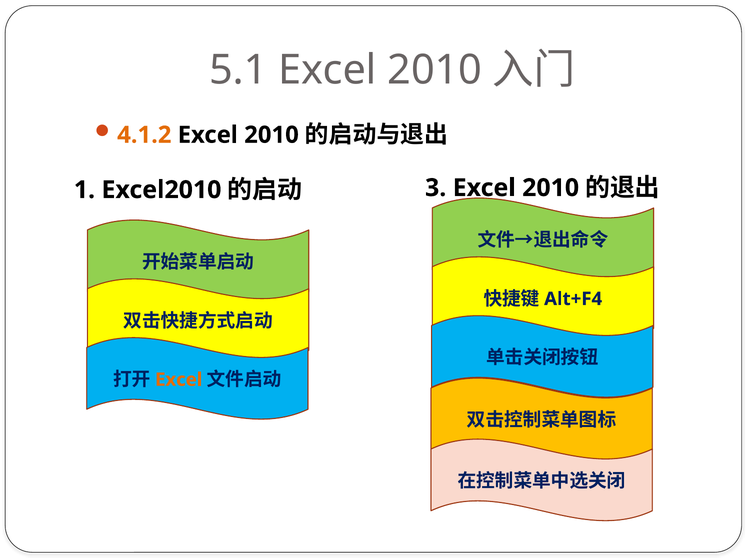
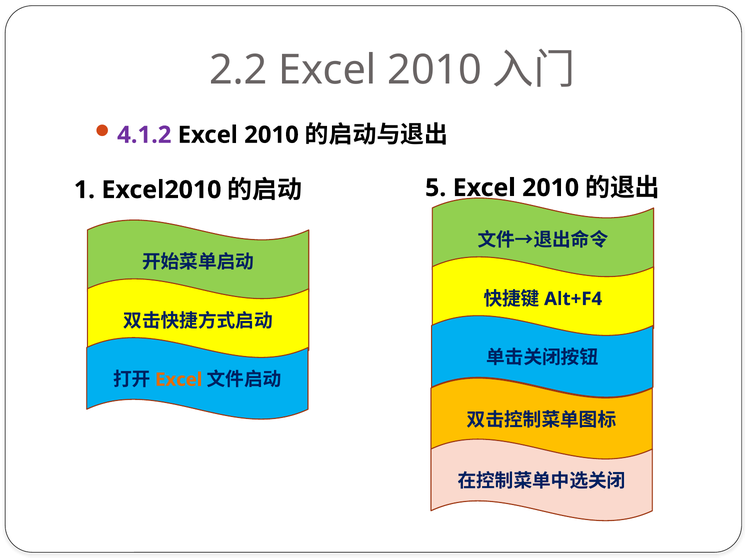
5.1: 5.1 -> 2.2
4.1.2 colour: orange -> purple
3: 3 -> 5
